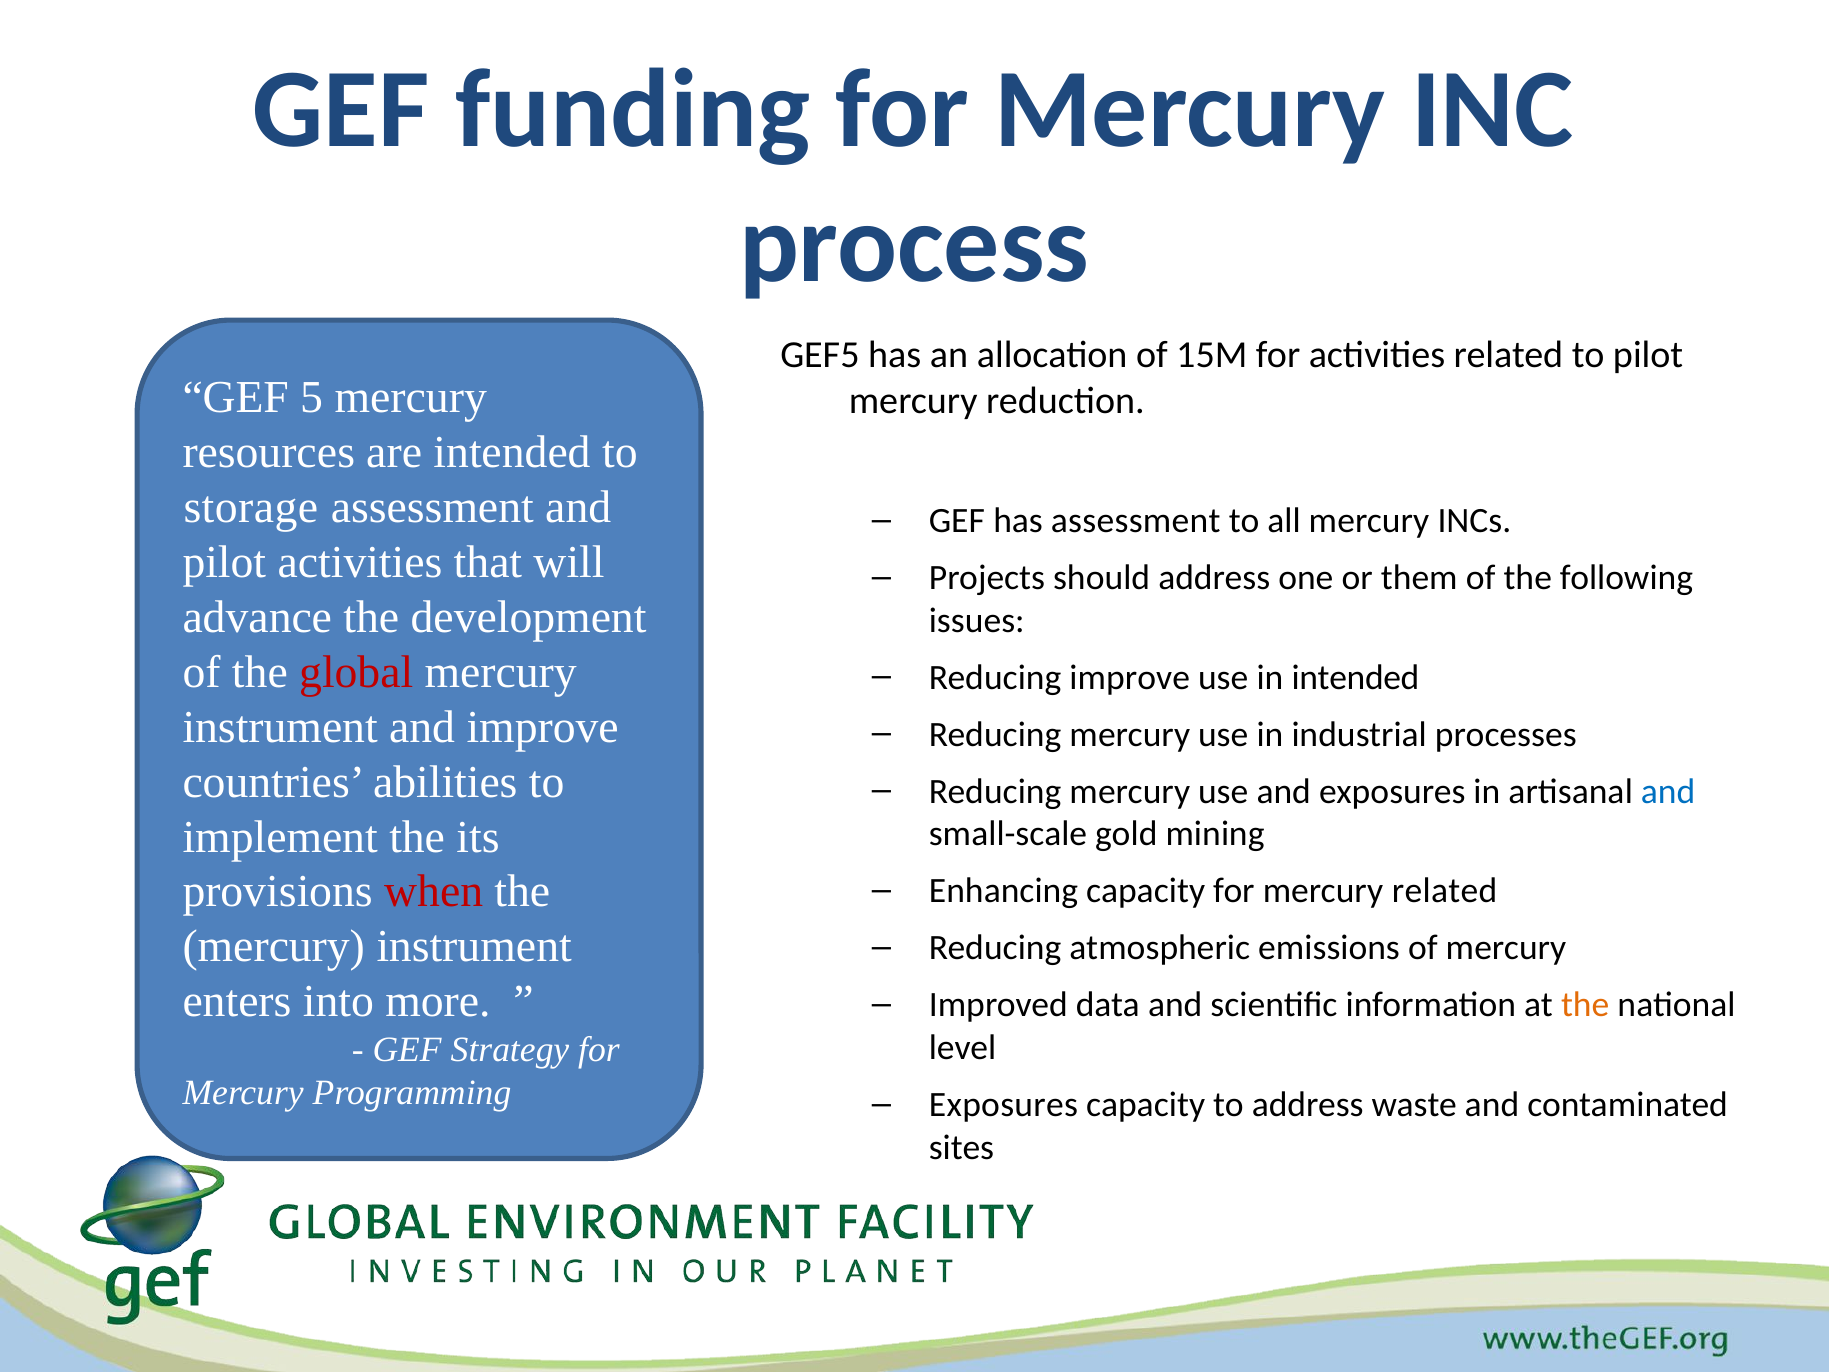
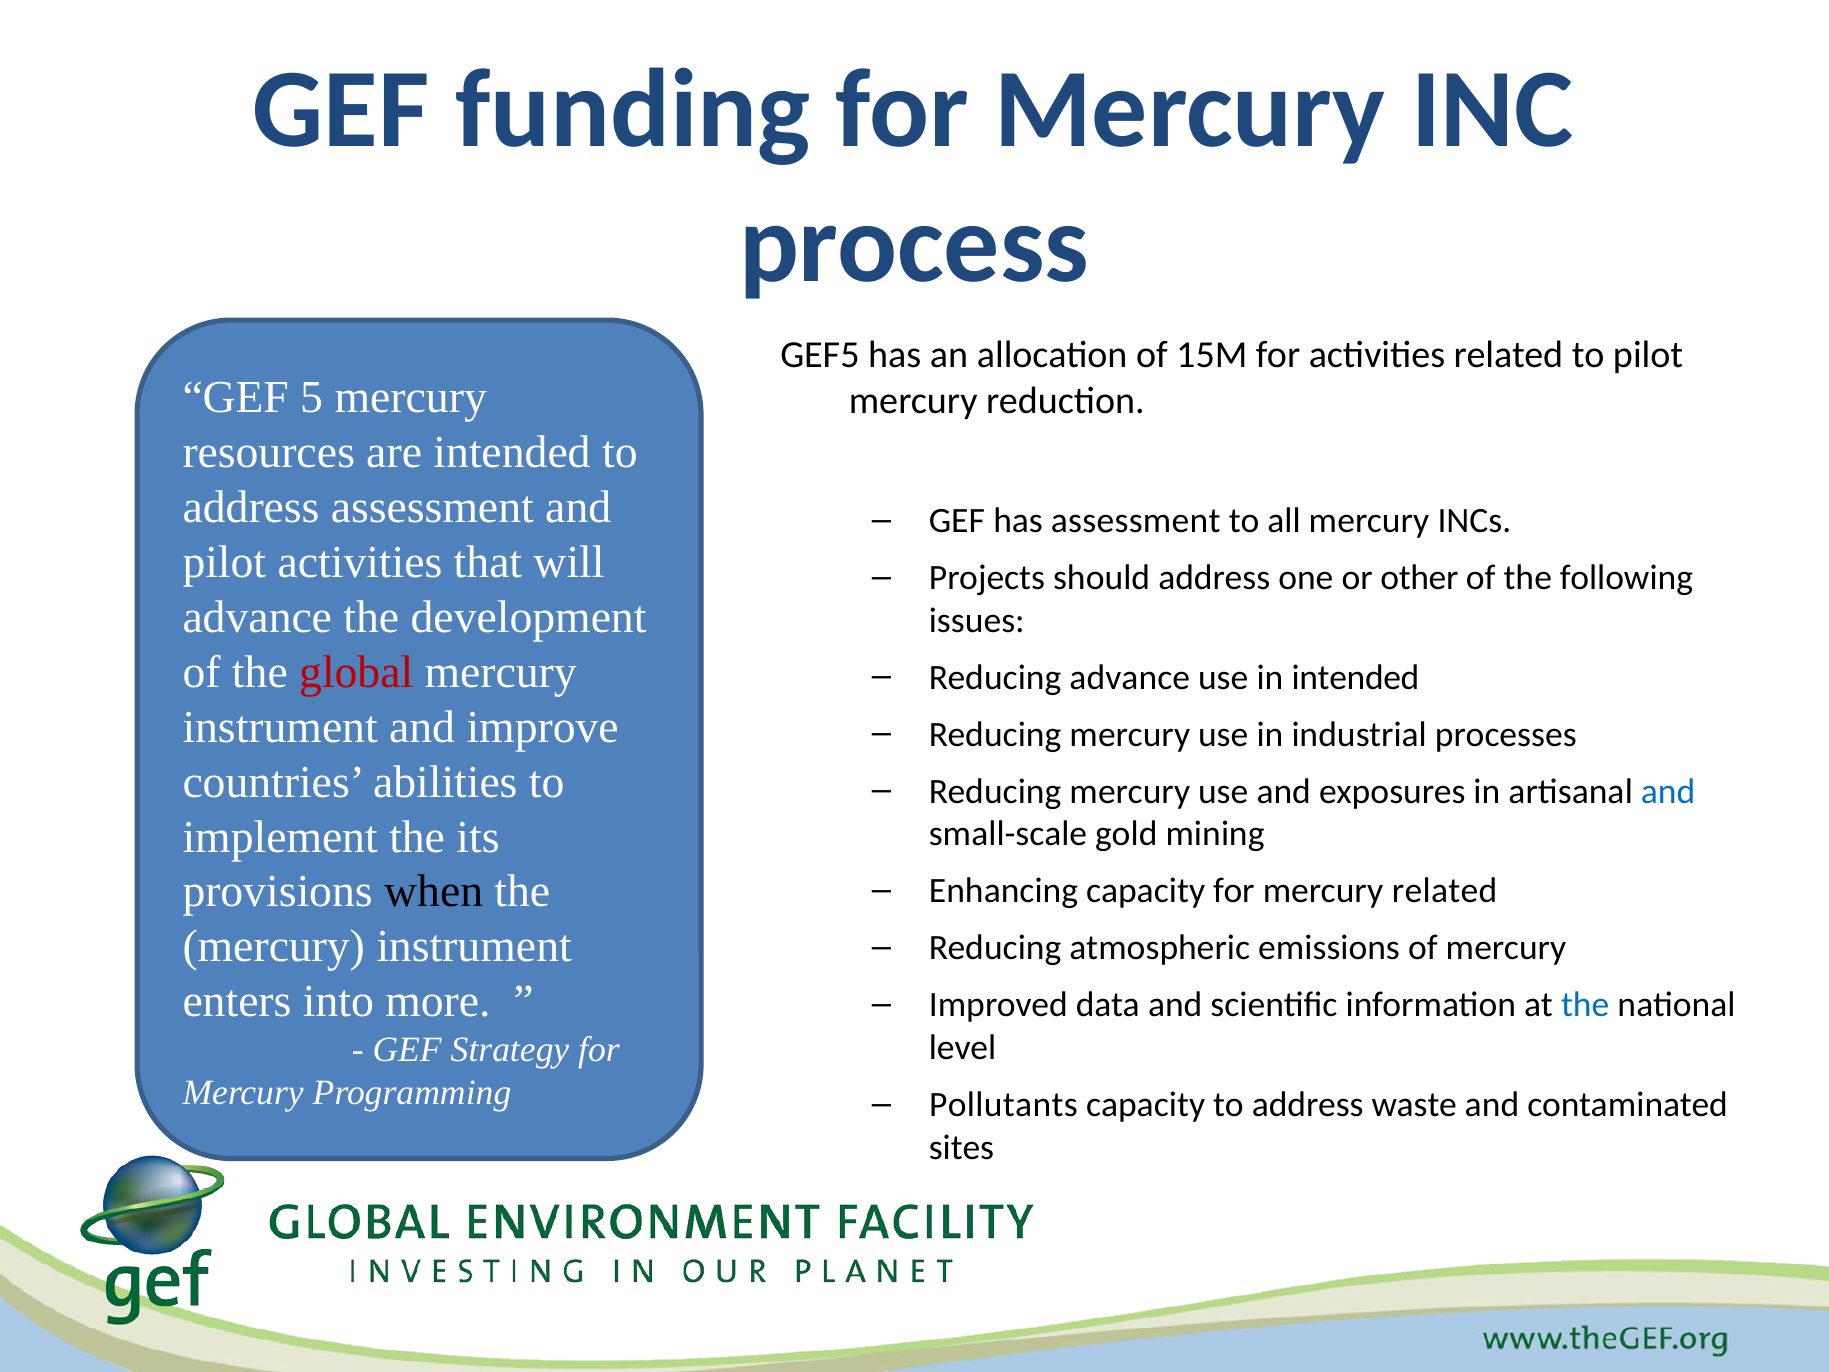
storage at (251, 508): storage -> address
them: them -> other
Reducing improve: improve -> advance
when colour: red -> black
the at (1585, 1005) colour: orange -> blue
Exposures at (1003, 1105): Exposures -> Pollutants
